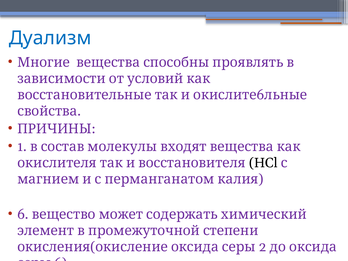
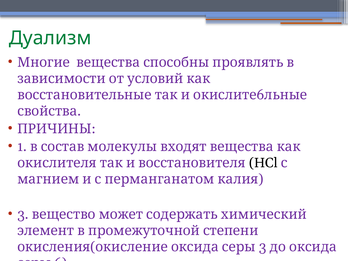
Дуализм colour: blue -> green
6 at (23, 214): 6 -> 3
2 at (263, 247): 2 -> 3
